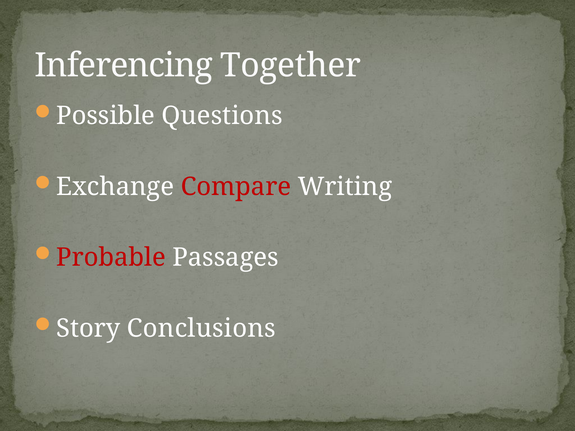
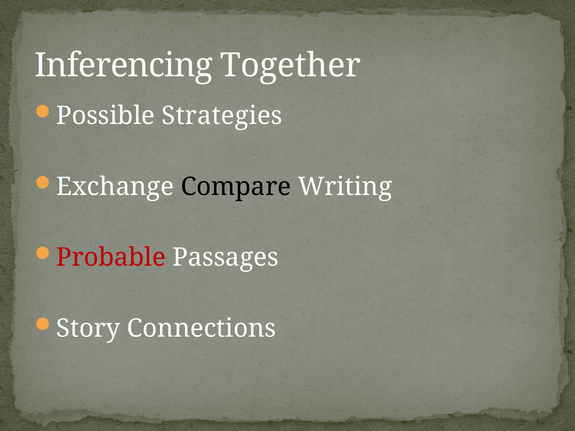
Questions: Questions -> Strategies
Compare colour: red -> black
Conclusions: Conclusions -> Connections
